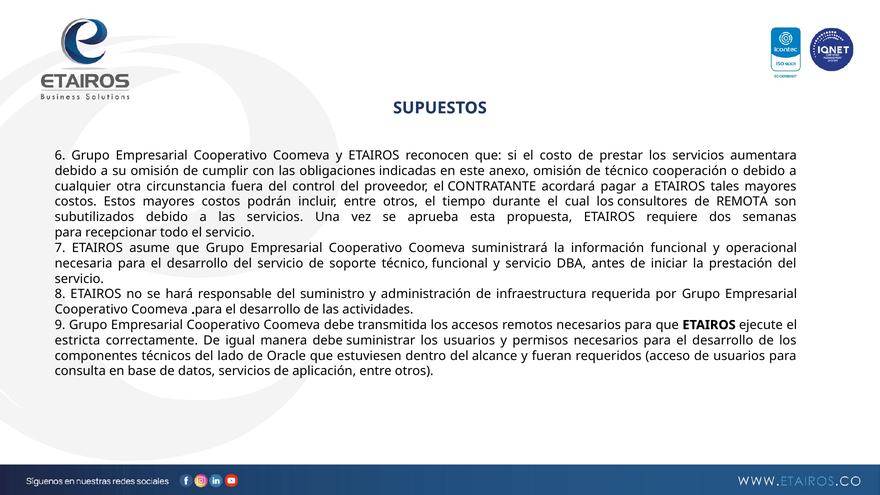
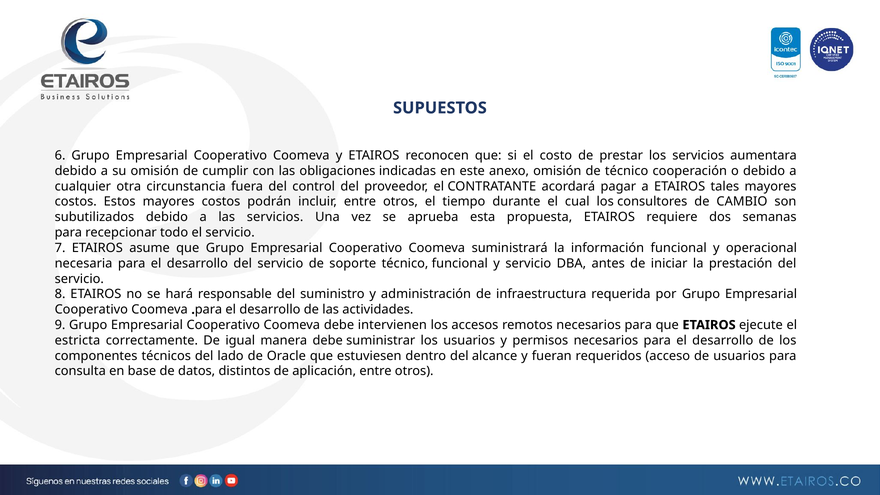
REMOTA: REMOTA -> CAMBIO
transmitida: transmitida -> intervienen
datos servicios: servicios -> distintos
